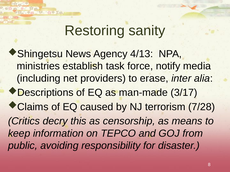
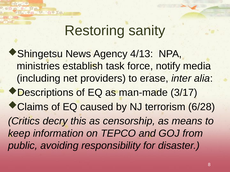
7/28: 7/28 -> 6/28
